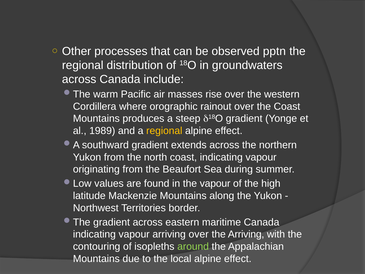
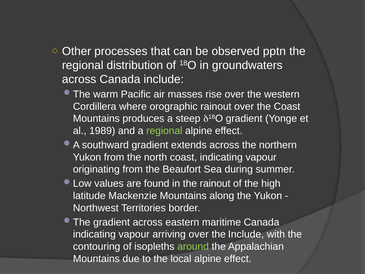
regional at (164, 131) colour: yellow -> light green
the vapour: vapour -> rainout
the Arriving: Arriving -> Include
